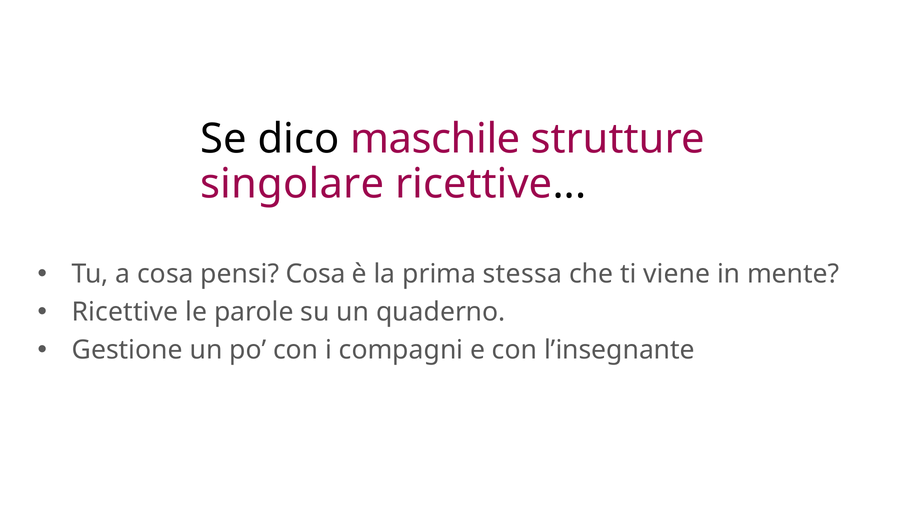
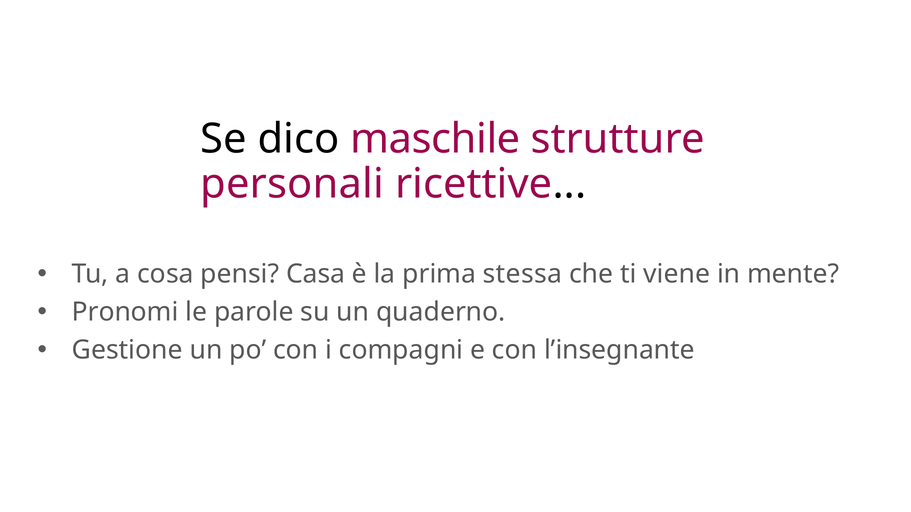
singolare: singolare -> personali
pensi Cosa: Cosa -> Casa
Ricettive at (125, 312): Ricettive -> Pronomi
